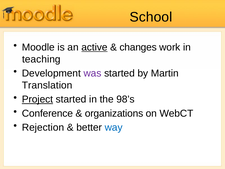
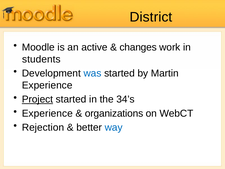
School: School -> District
active underline: present -> none
teaching: teaching -> students
was colour: purple -> blue
Translation at (47, 85): Translation -> Experience
98’s: 98’s -> 34’s
Conference at (47, 113): Conference -> Experience
